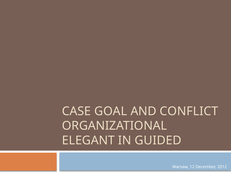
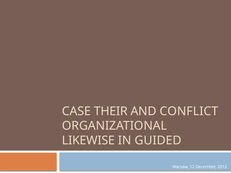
GOAL: GOAL -> THEIR
ELEGANT: ELEGANT -> LIKEWISE
